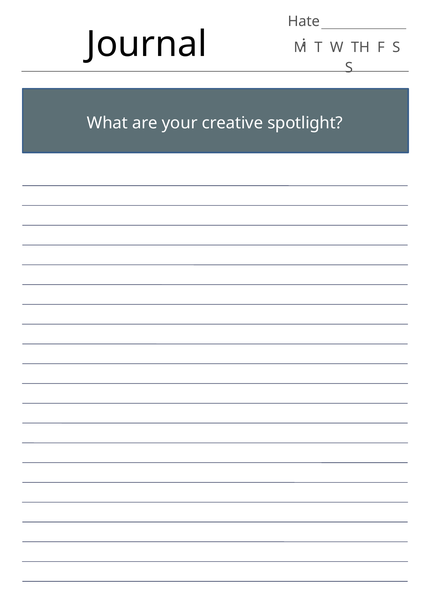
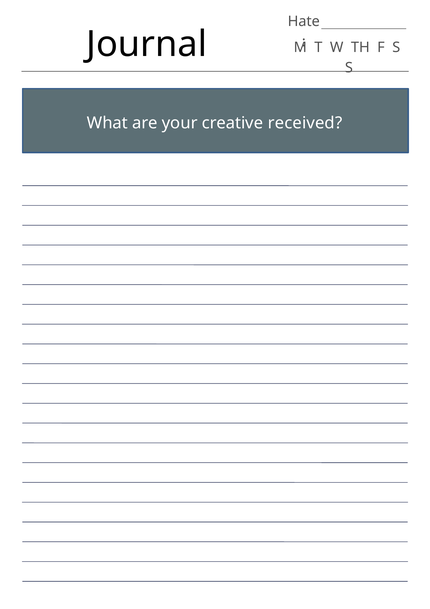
spotlight: spotlight -> received
